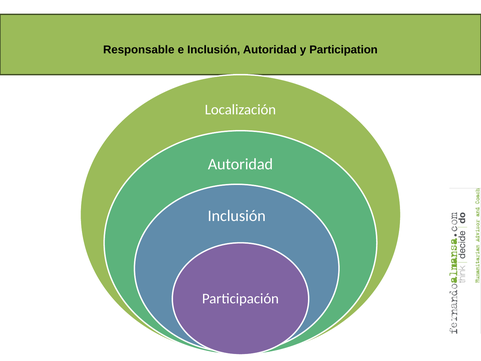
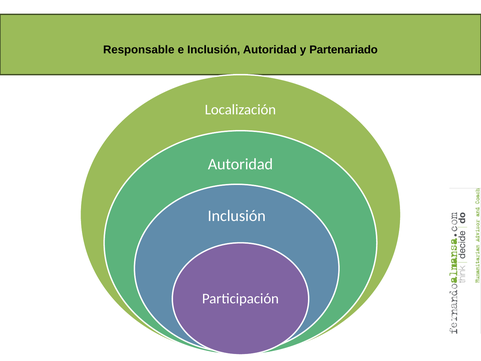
Participation: Participation -> Partenariado
